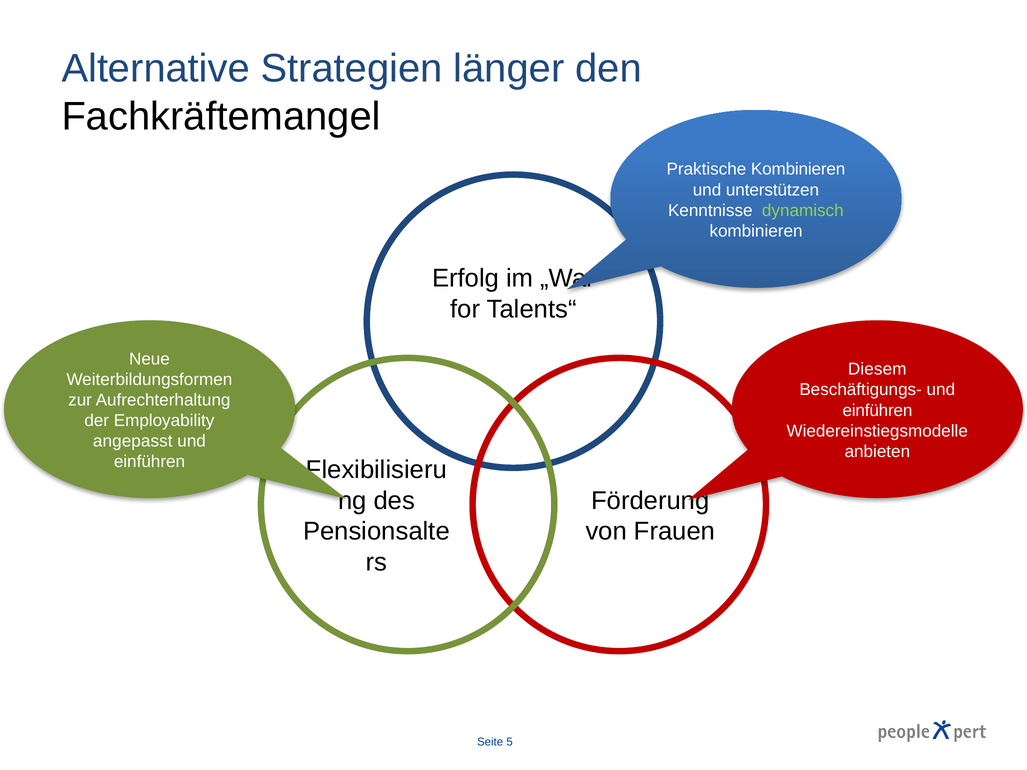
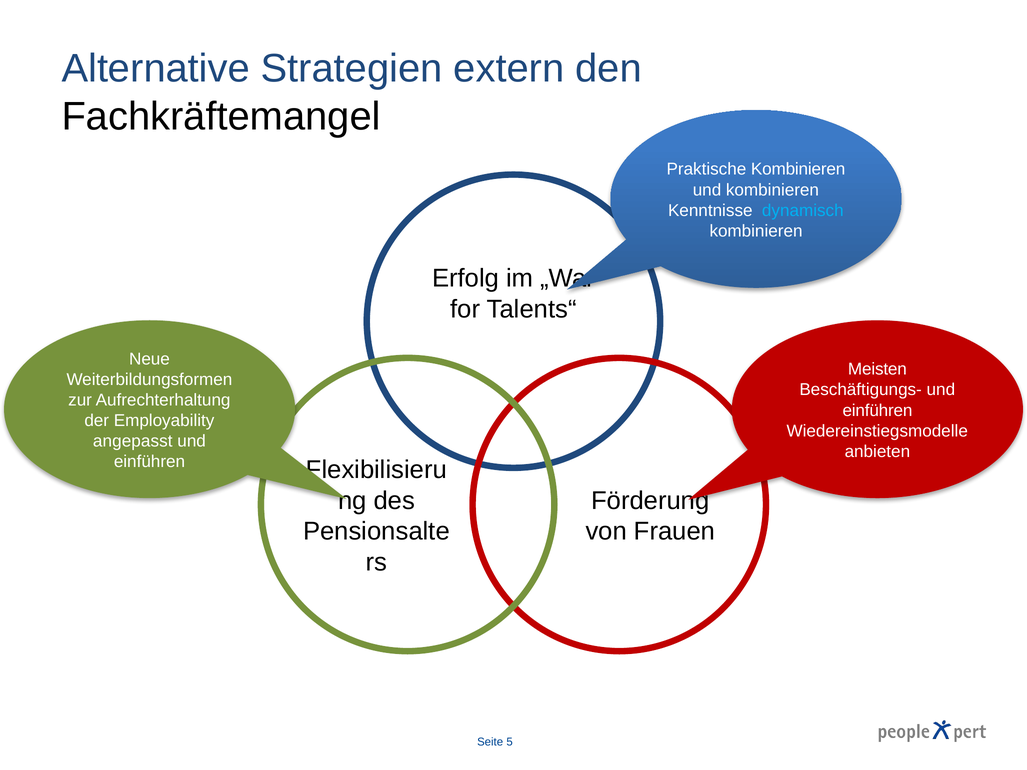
länger: länger -> extern
und unterstützen: unterstützen -> kombinieren
dynamisch colour: light green -> light blue
Diesem: Diesem -> Meisten
